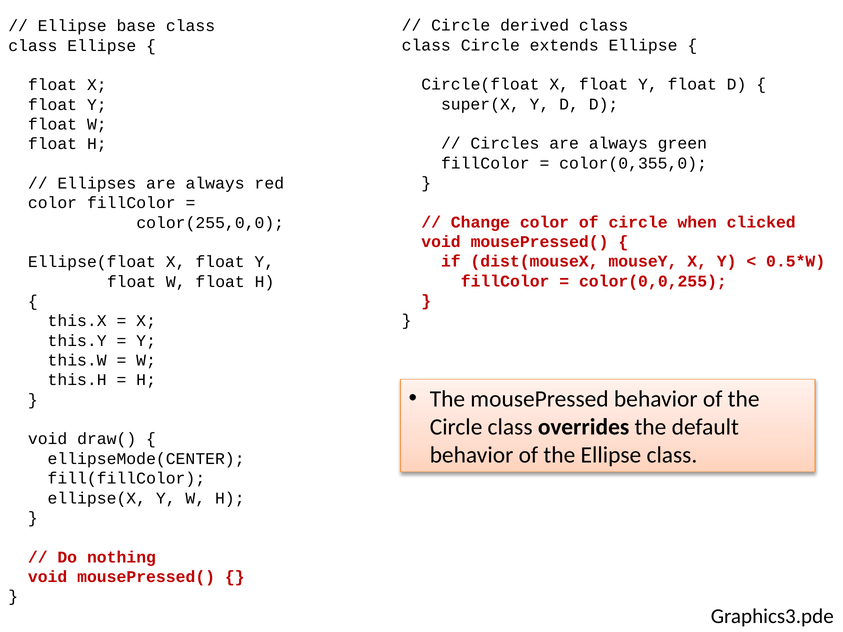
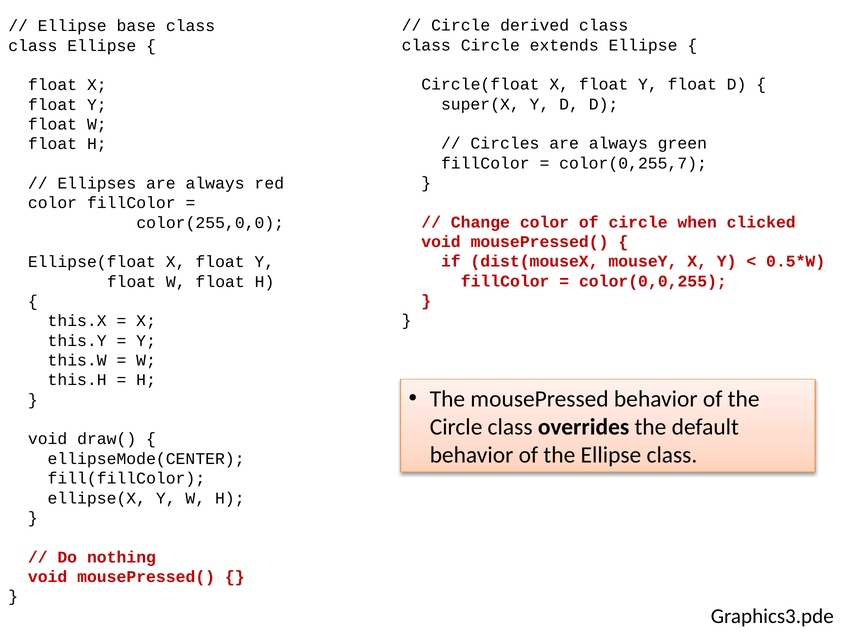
color(0,355,0: color(0,355,0 -> color(0,255,7
